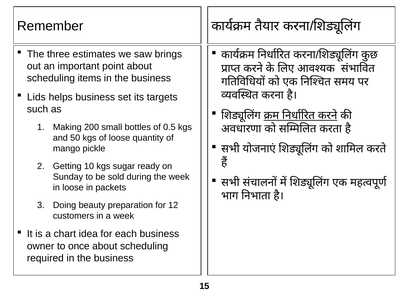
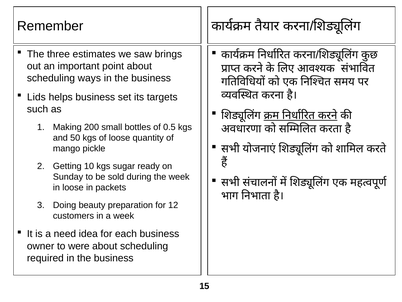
items: items -> ways
chart: chart -> need
once: once -> were
